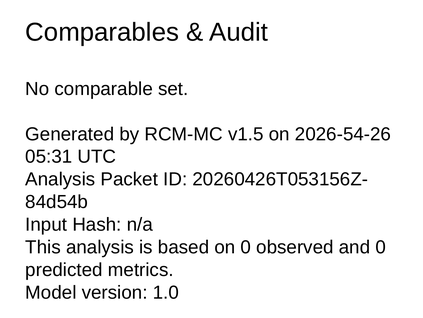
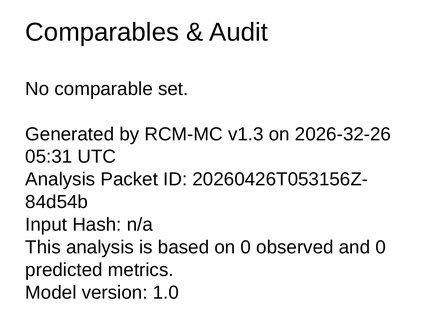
v1.5: v1.5 -> v1.3
2026-54-26: 2026-54-26 -> 2026-32-26
